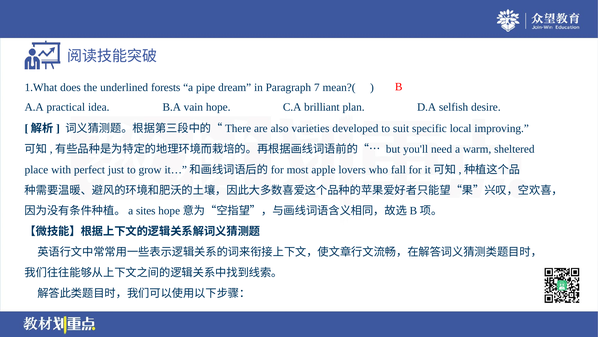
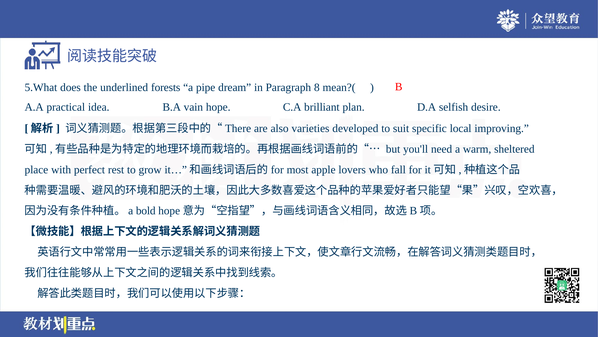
1.What: 1.What -> 5.What
7: 7 -> 8
just: just -> rest
sites: sites -> bold
